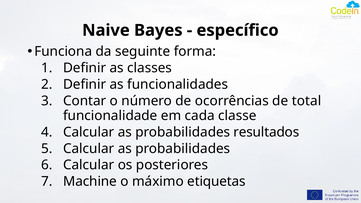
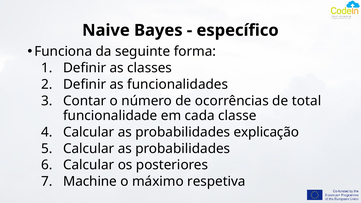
resultados: resultados -> explicação
etiquetas: etiquetas -> respetiva
